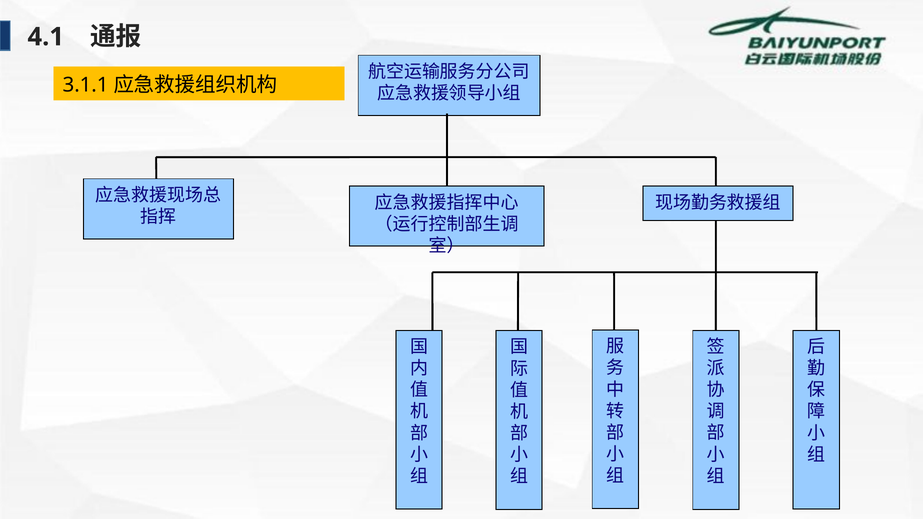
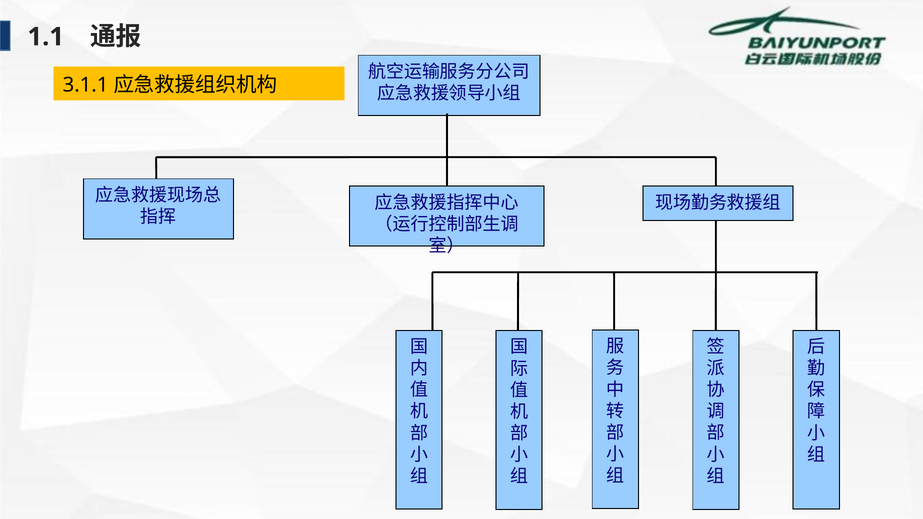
4.1: 4.1 -> 1.1
